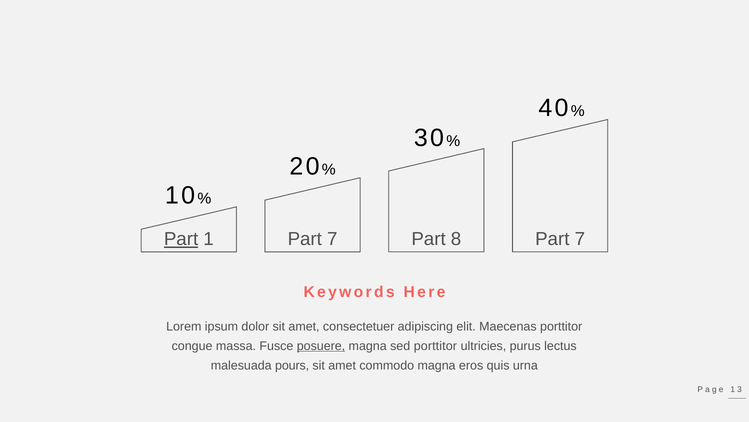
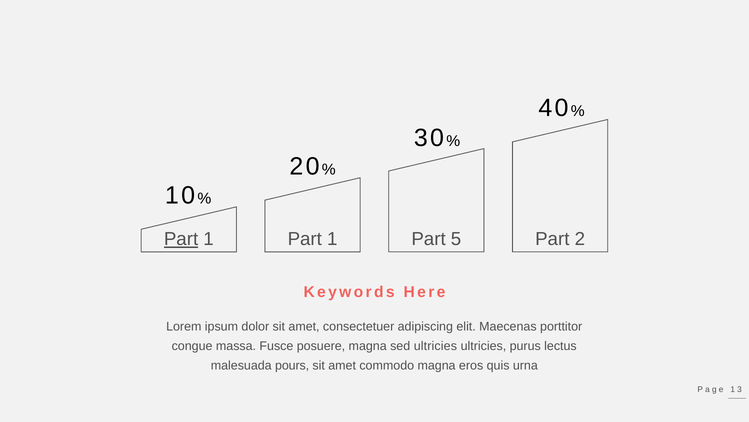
1 Part 7: 7 -> 1
8: 8 -> 5
7 at (580, 239): 7 -> 2
posuere underline: present -> none
sed porttitor: porttitor -> ultricies
